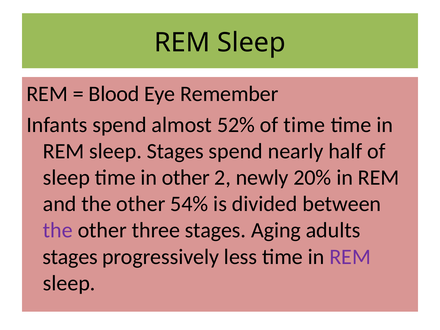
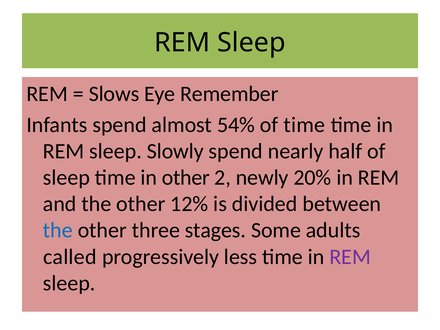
Blood: Blood -> Slows
52%: 52% -> 54%
sleep Stages: Stages -> Slowly
54%: 54% -> 12%
the at (58, 230) colour: purple -> blue
Aging: Aging -> Some
stages at (70, 257): stages -> called
